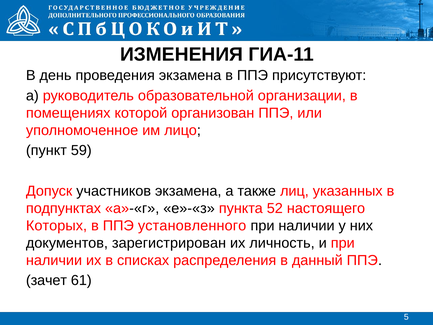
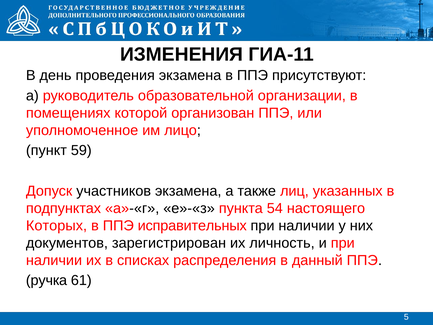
52: 52 -> 54
установленного: установленного -> исправительных
зачет: зачет -> ручка
